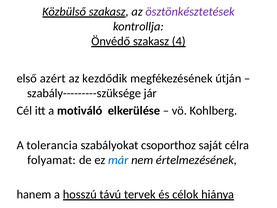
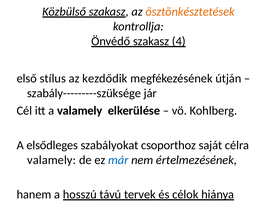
ösztönkésztetések colour: purple -> orange
azért: azért -> stílus
a motiváló: motiváló -> valamely
tolerancia: tolerancia -> elsődleges
folyamat at (52, 160): folyamat -> valamely
